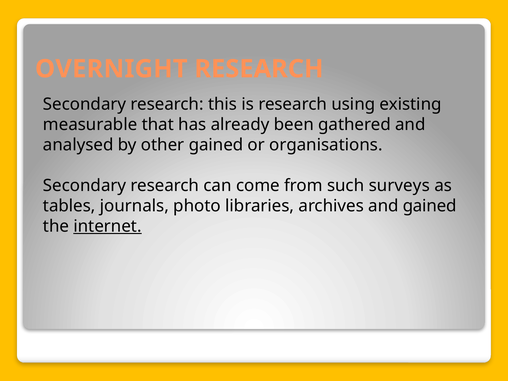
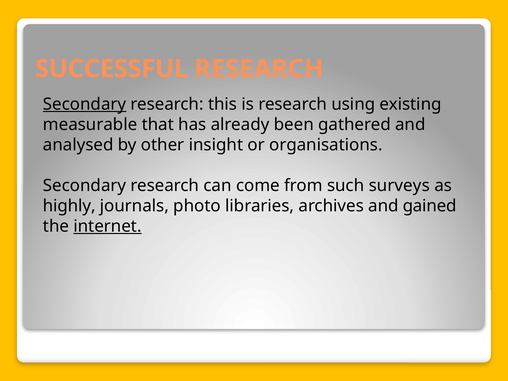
OVERNIGHT: OVERNIGHT -> SUCCESSFUL
Secondary at (85, 104) underline: none -> present
other gained: gained -> insight
tables: tables -> highly
